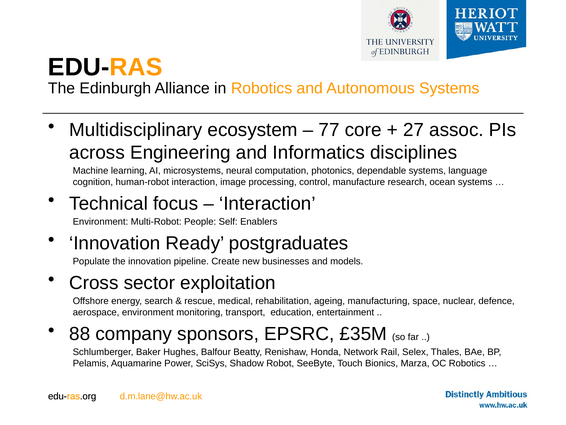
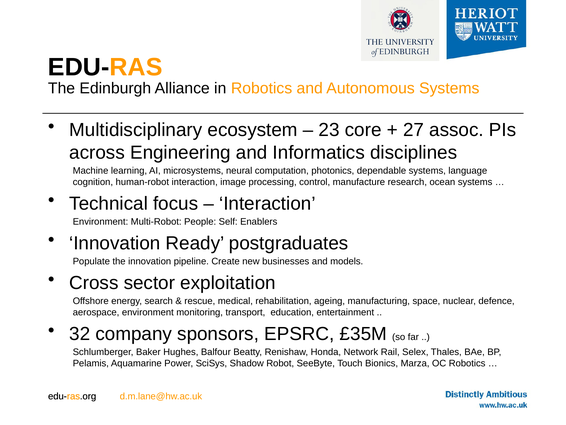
77: 77 -> 23
88: 88 -> 32
